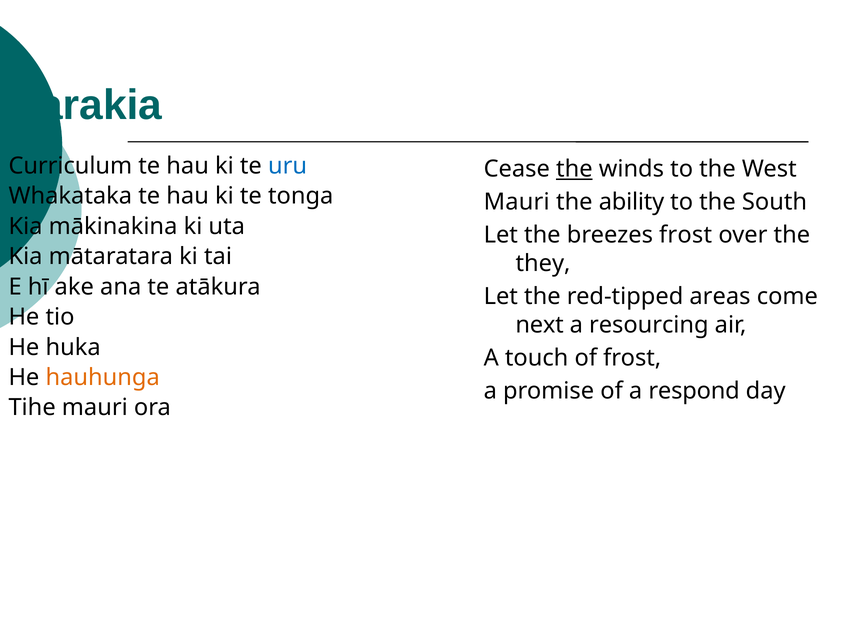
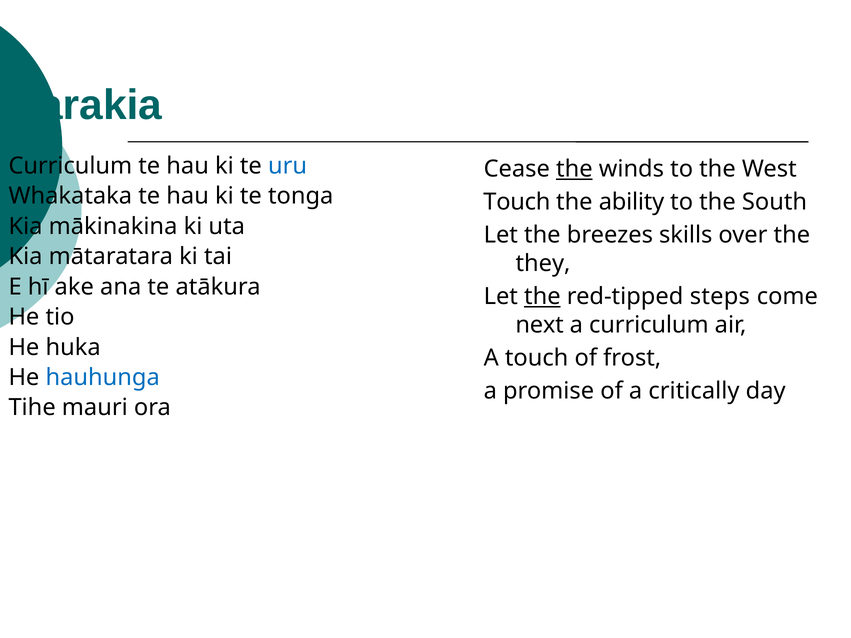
Mauri at (517, 202): Mauri -> Touch
breezes frost: frost -> skills
the at (542, 297) underline: none -> present
areas: areas -> steps
a resourcing: resourcing -> curriculum
hauhunga colour: orange -> blue
respond: respond -> critically
